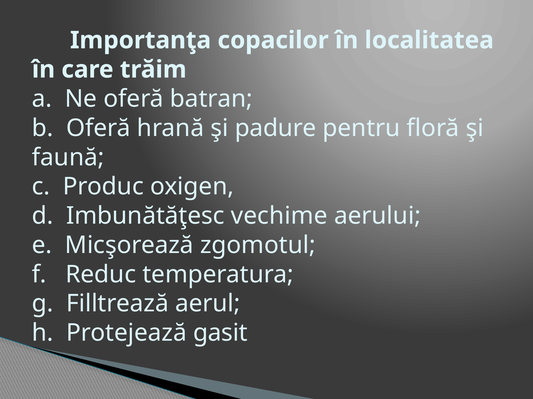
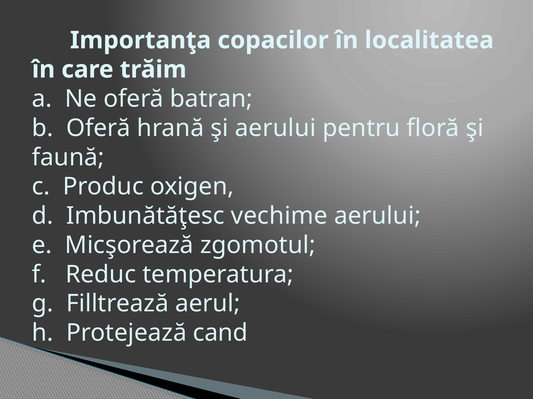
şi padure: padure -> aerului
gasit: gasit -> cand
